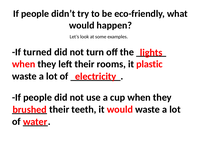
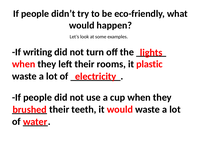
turned: turned -> writing
